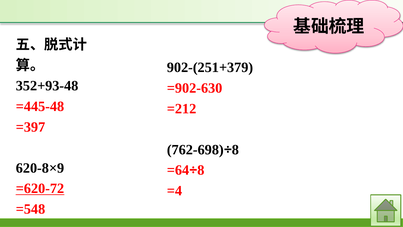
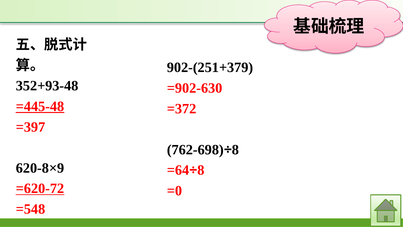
=445-48 underline: none -> present
=212: =212 -> =372
=4: =4 -> =0
